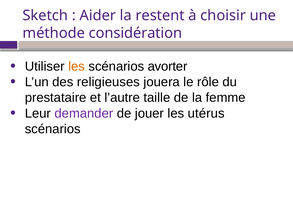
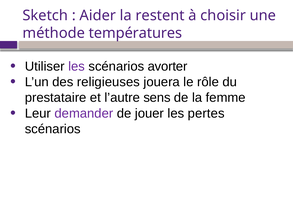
considération: considération -> températures
les at (77, 66) colour: orange -> purple
taille: taille -> sens
utérus: utérus -> pertes
